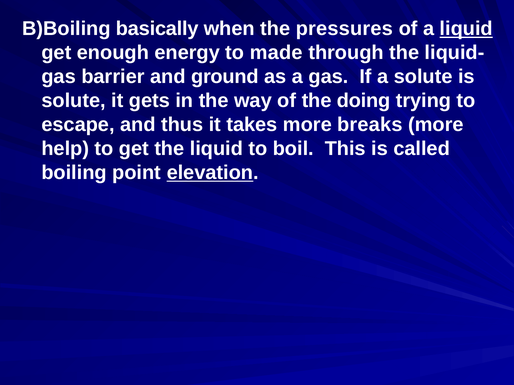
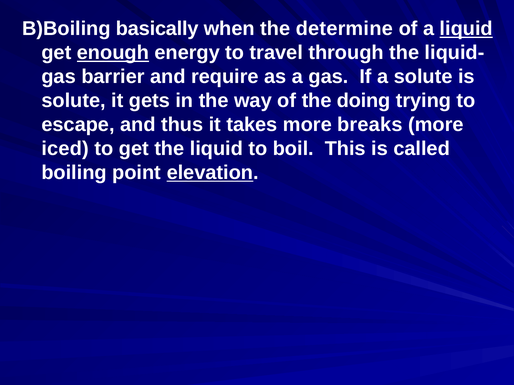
pressures: pressures -> determine
enough underline: none -> present
made: made -> travel
ground: ground -> require
help: help -> iced
